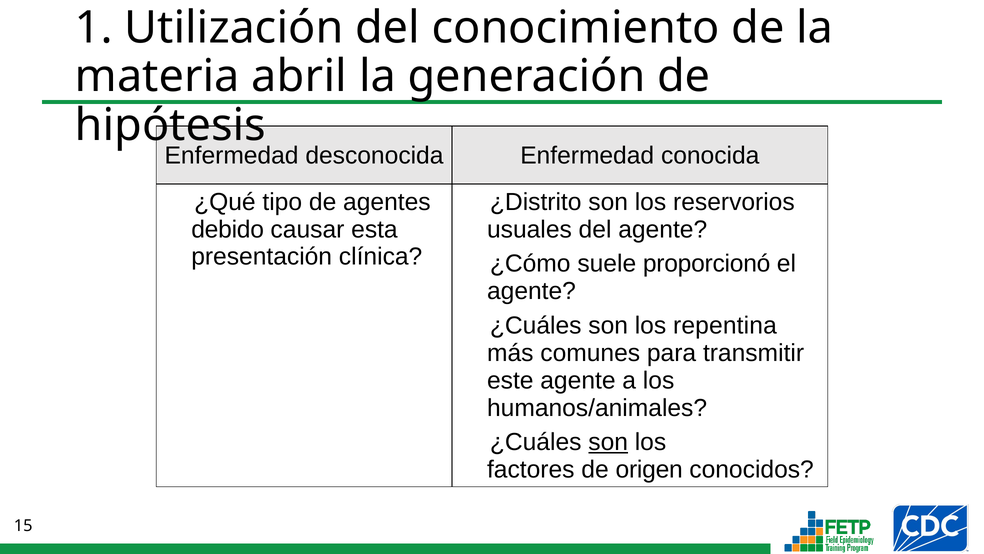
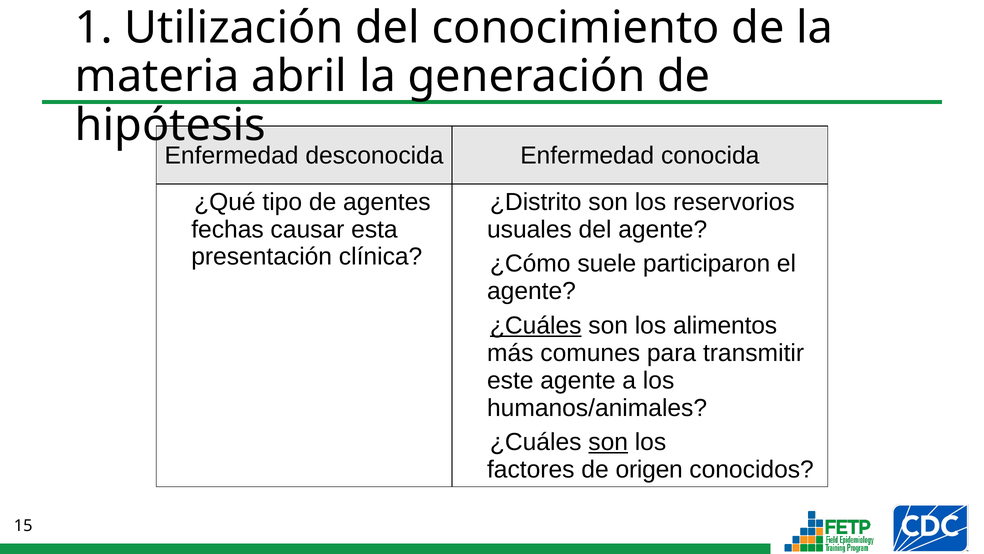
debido: debido -> fechas
proporcionó: proporcionó -> participaron
¿Cuáles at (536, 325) underline: none -> present
repentina: repentina -> alimentos
